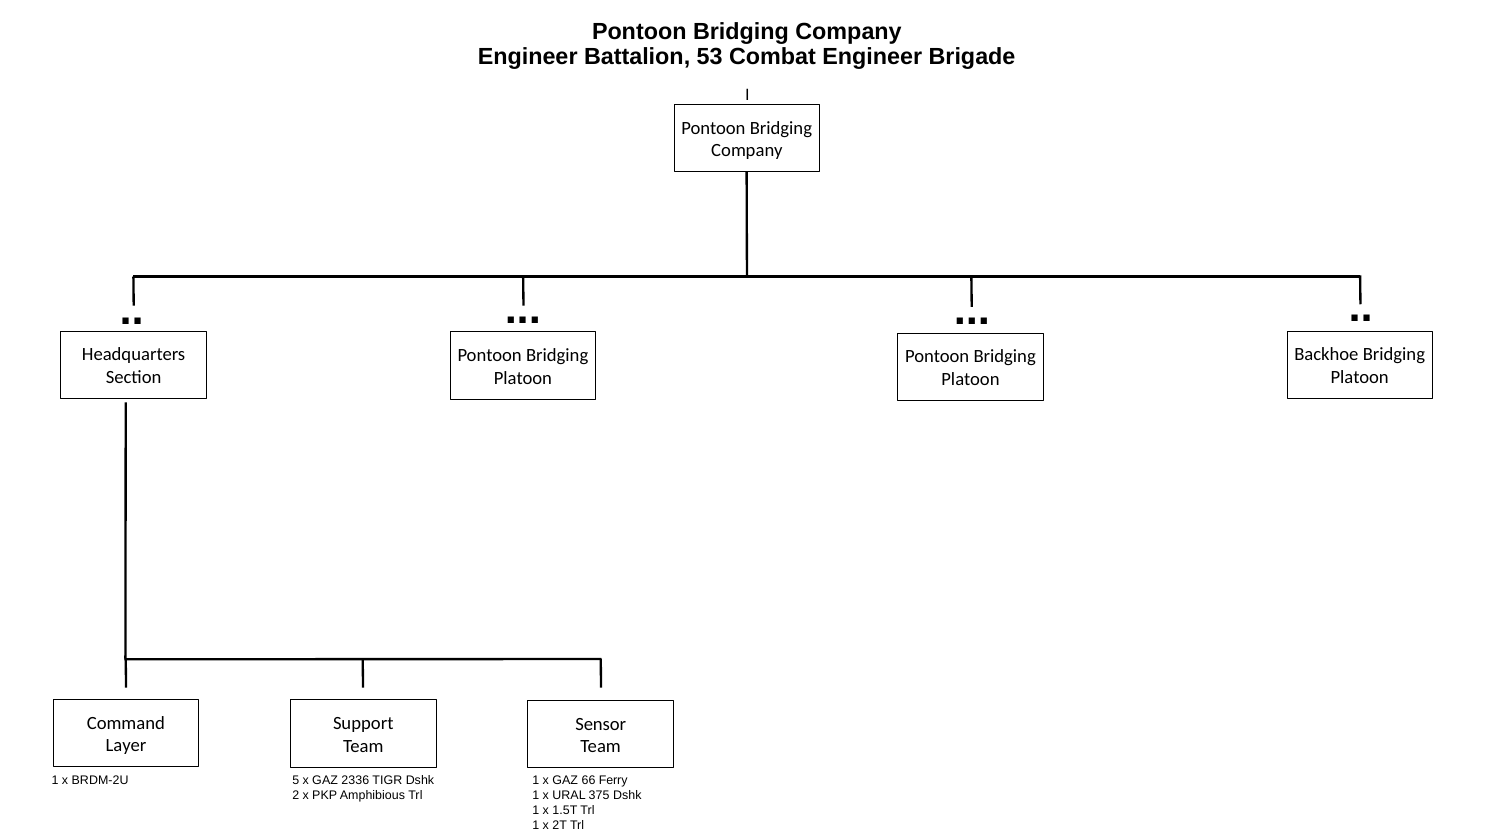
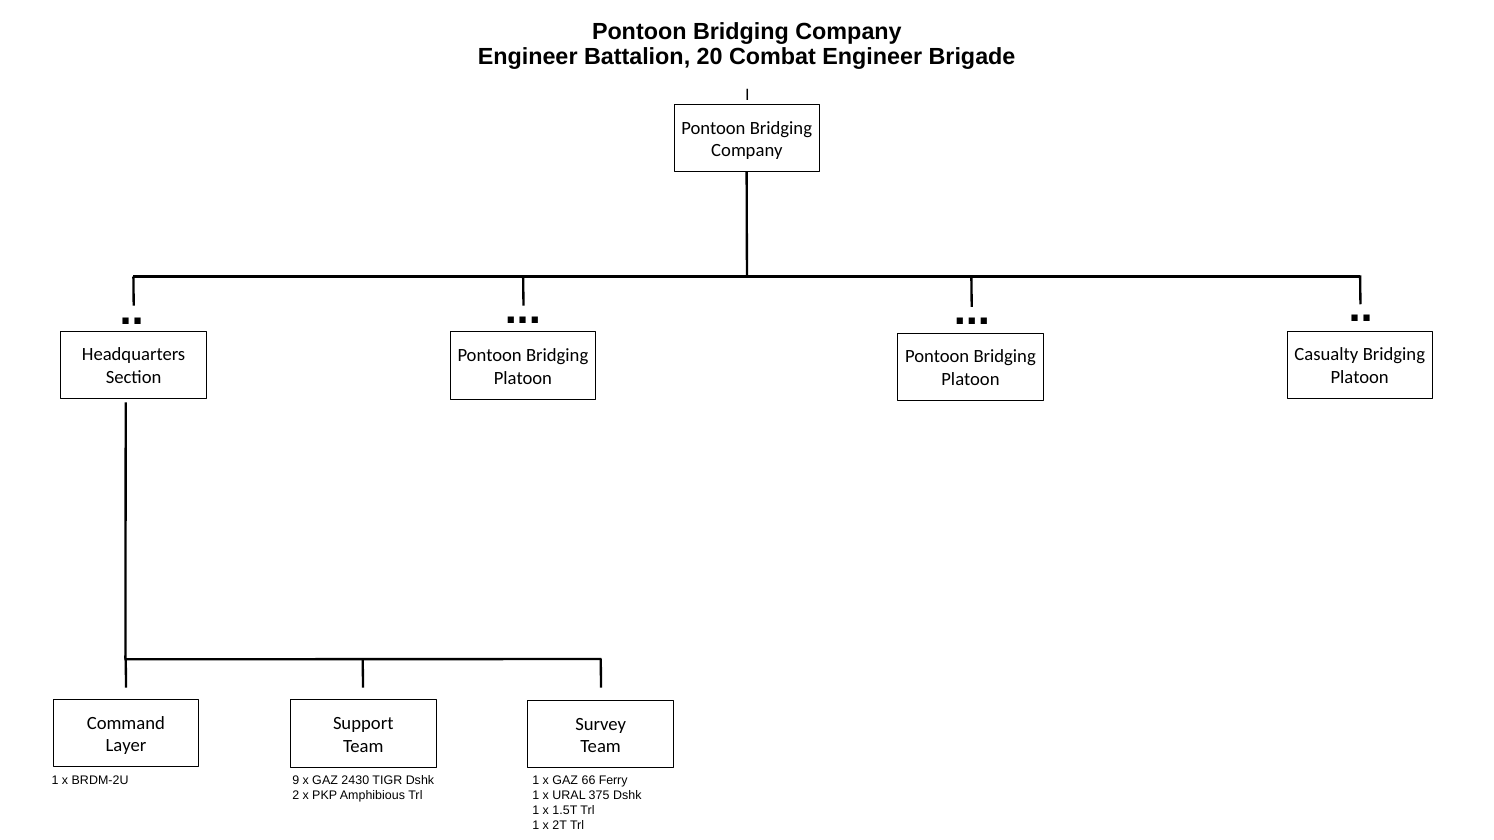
53: 53 -> 20
Backhoe: Backhoe -> Casualty
Sensor: Sensor -> Survey
5: 5 -> 9
2336: 2336 -> 2430
